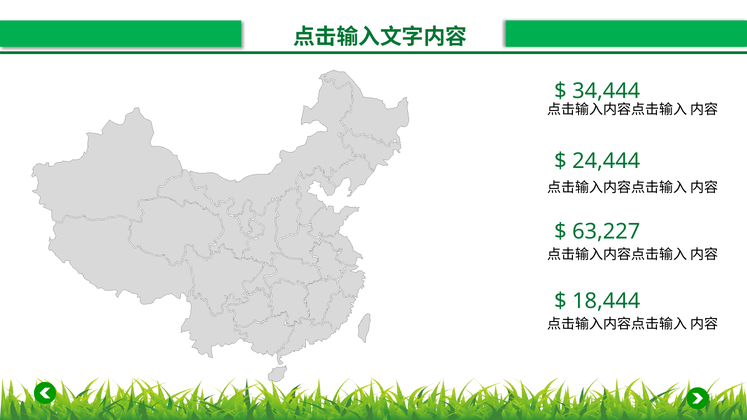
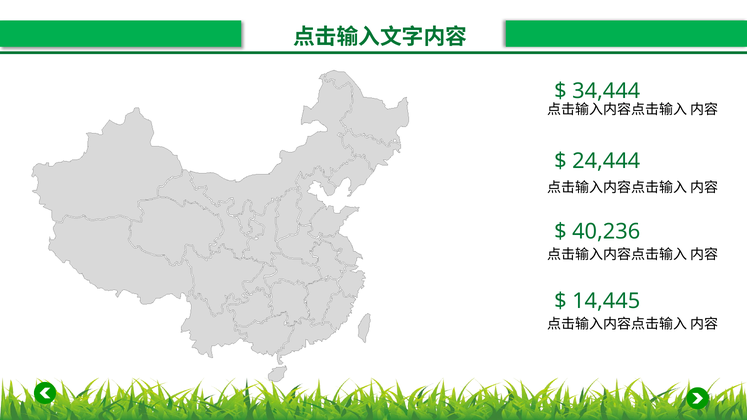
63,227: 63,227 -> 40,236
18,444: 18,444 -> 14,445
